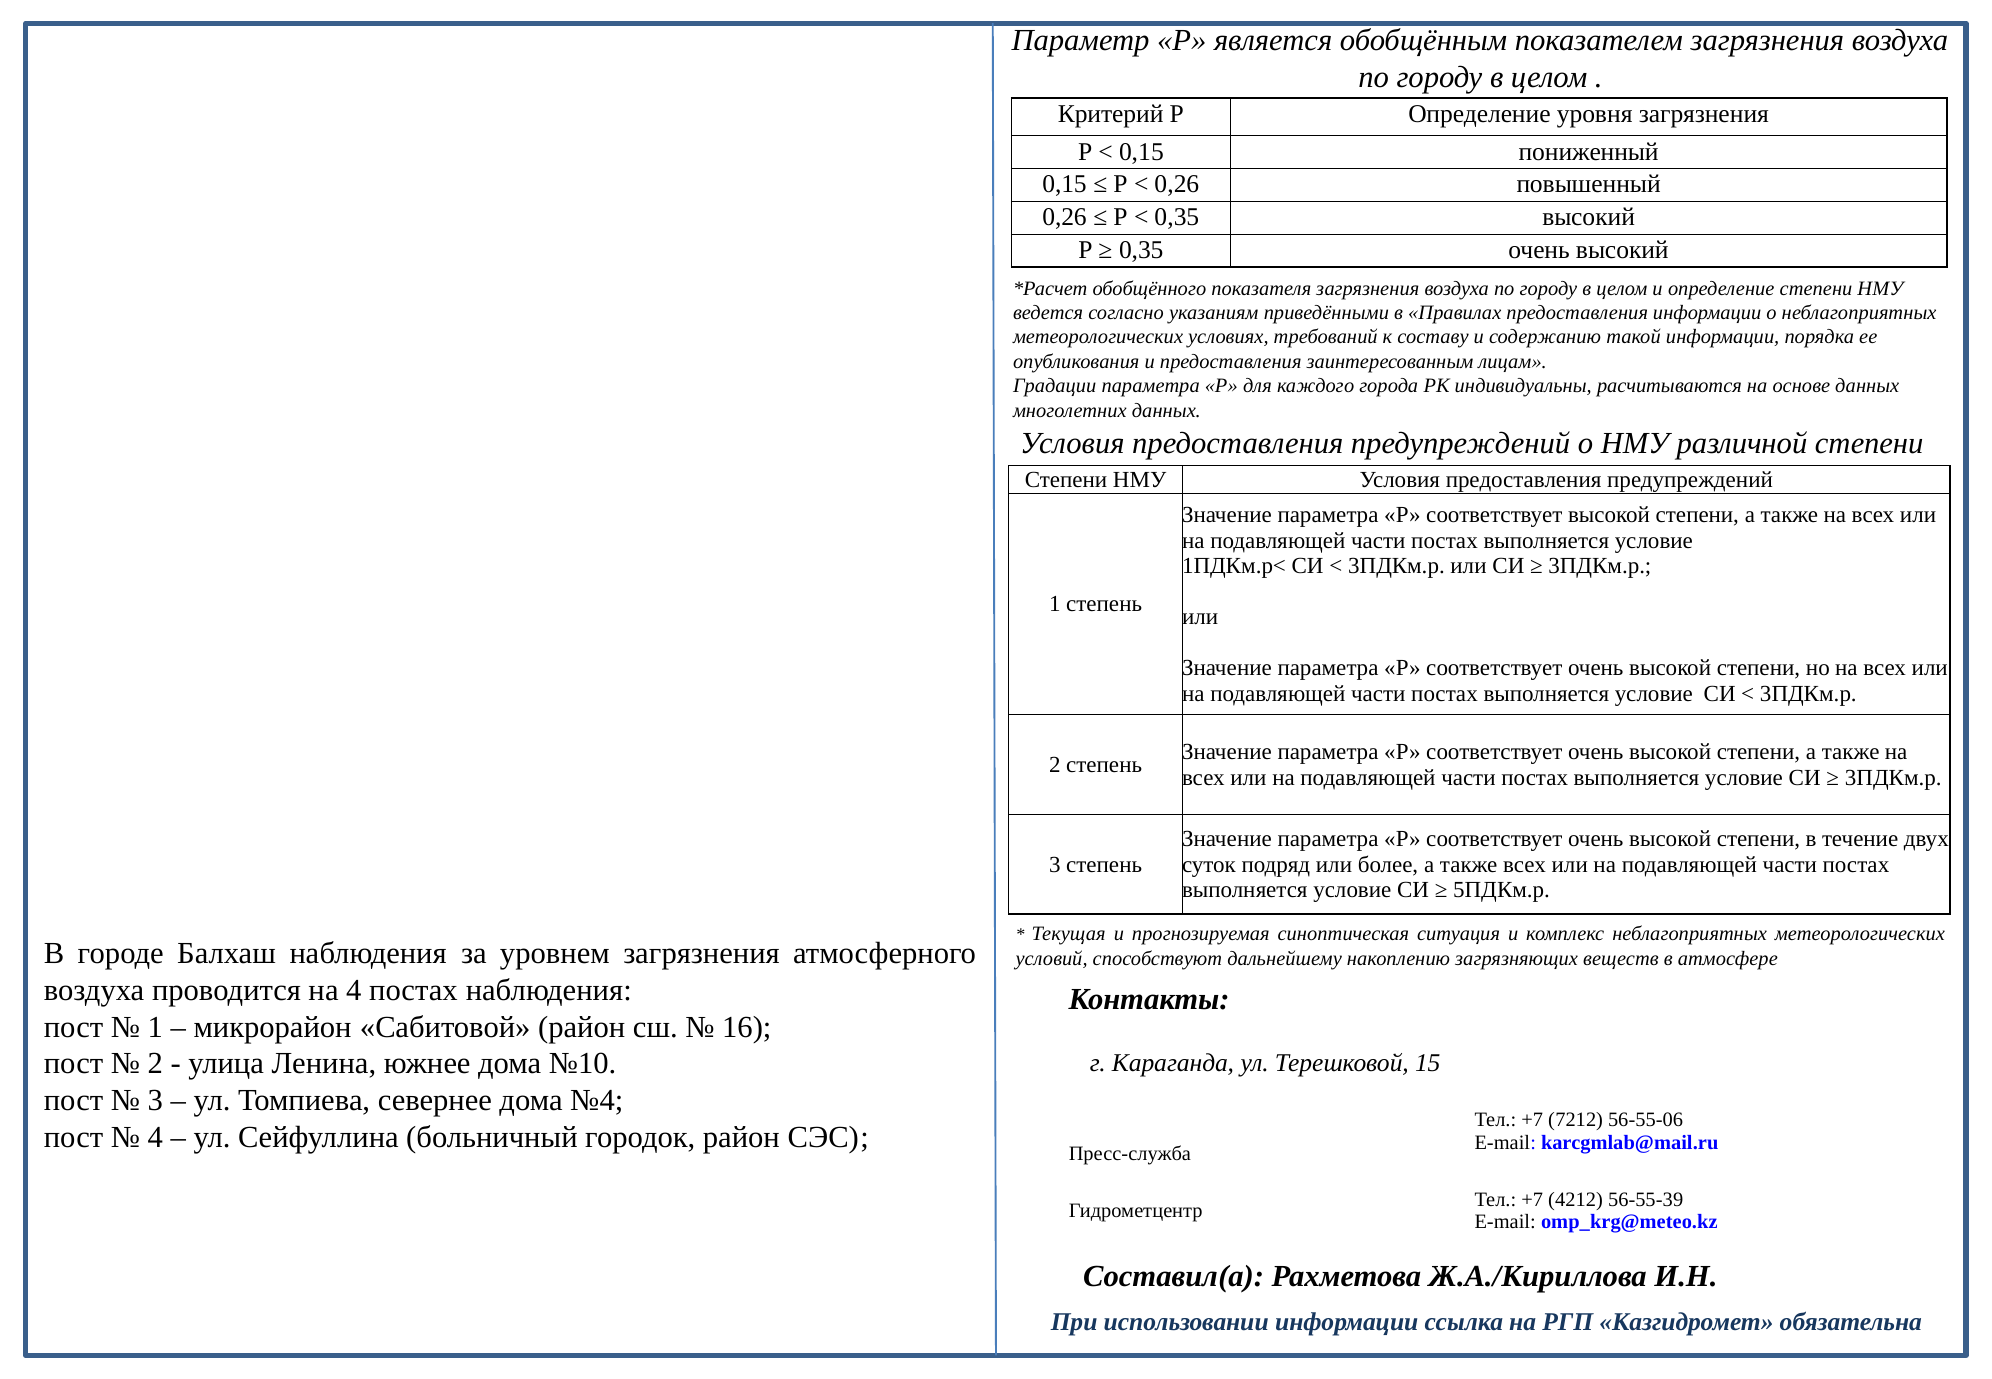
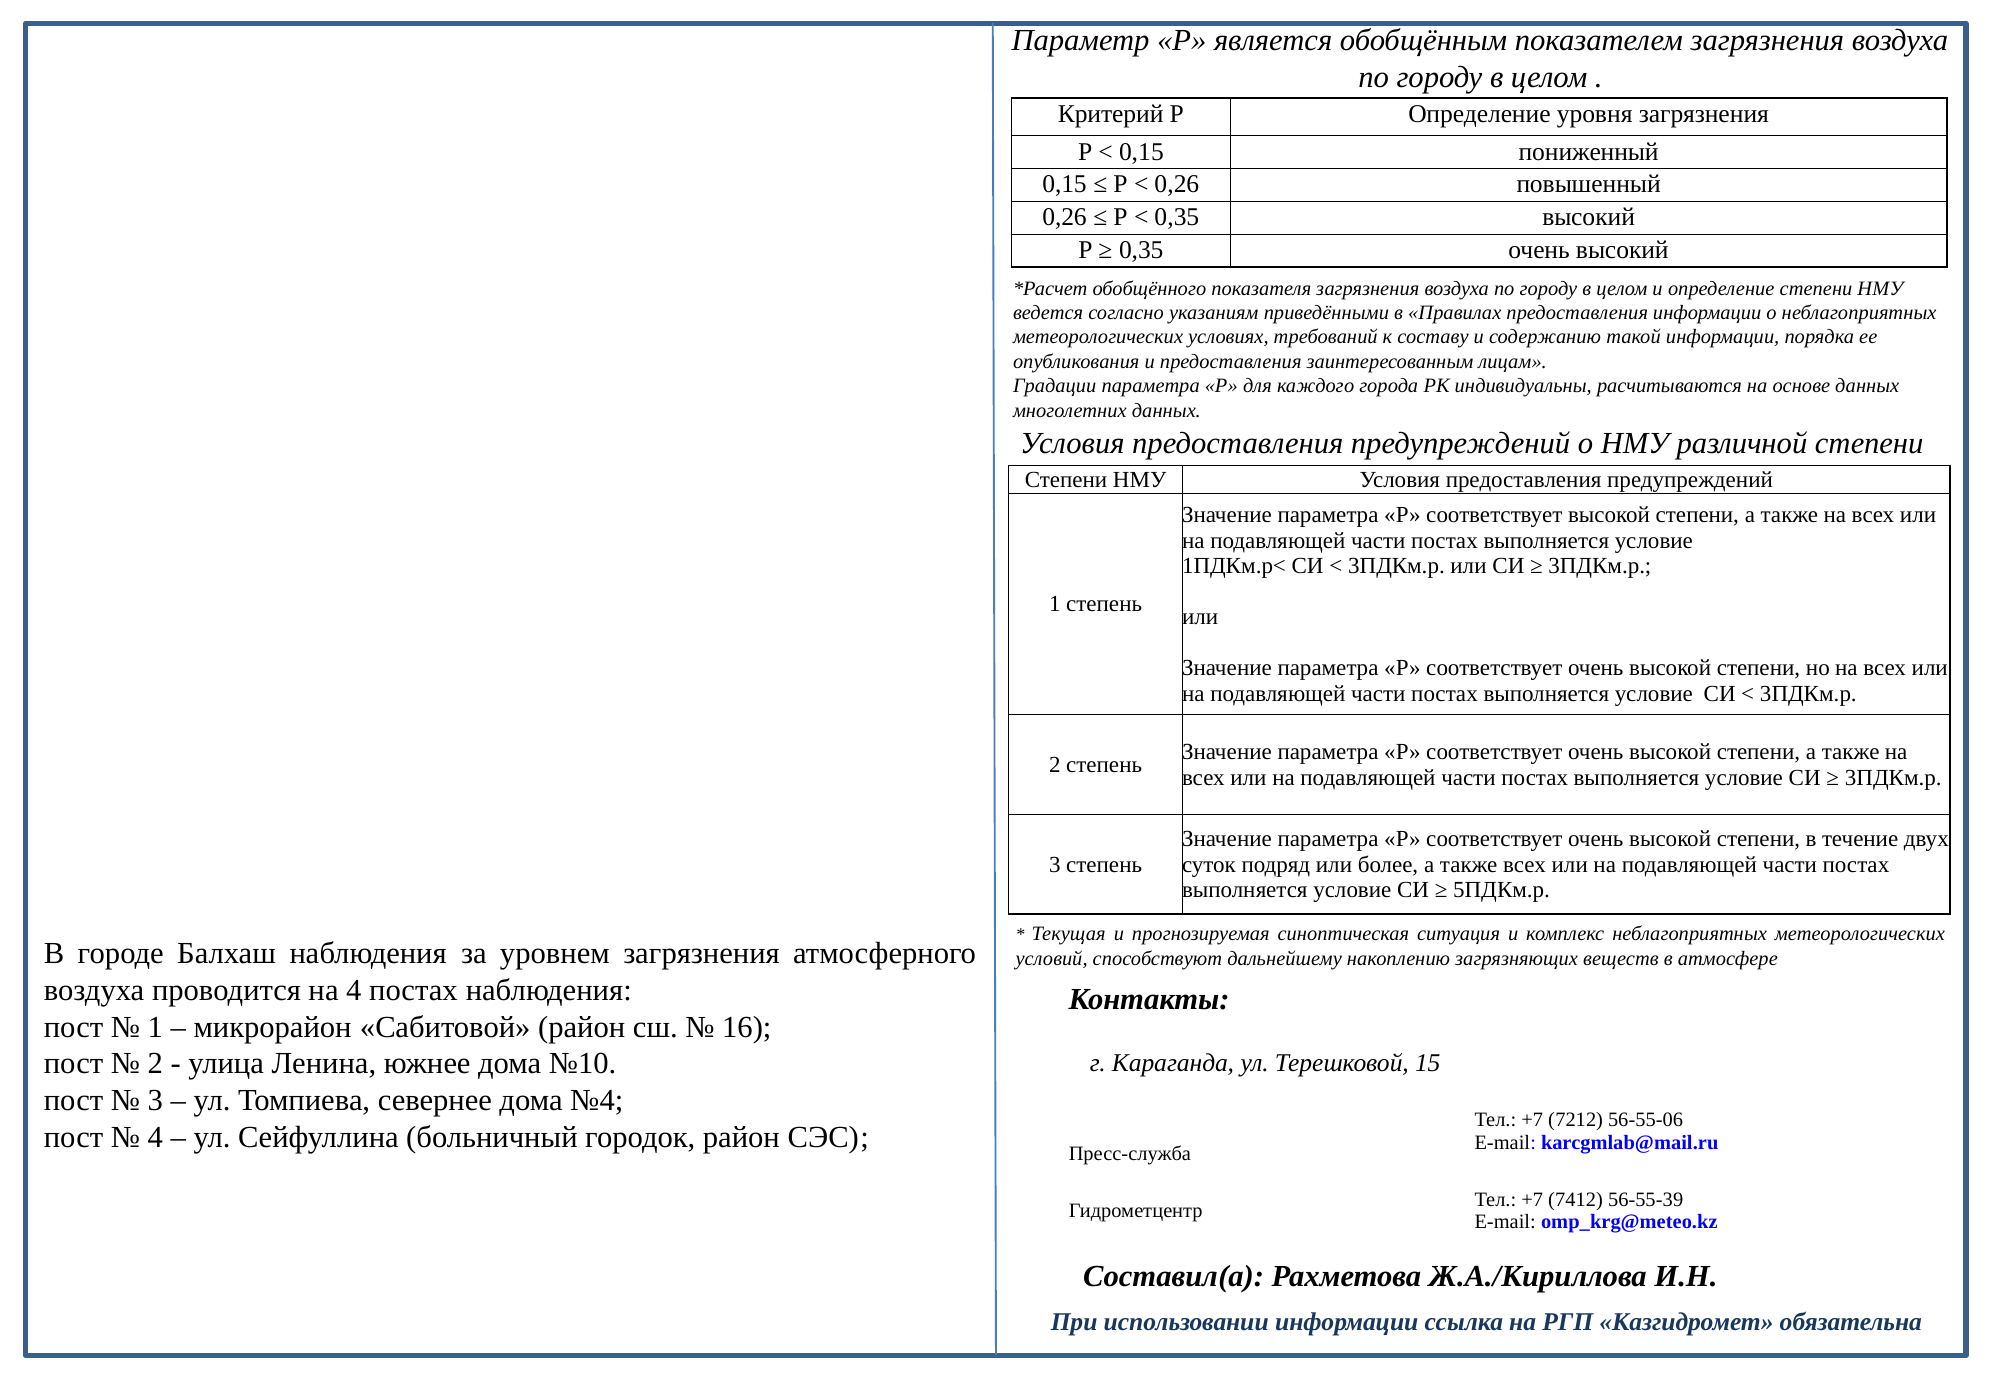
4212: 4212 -> 7412
